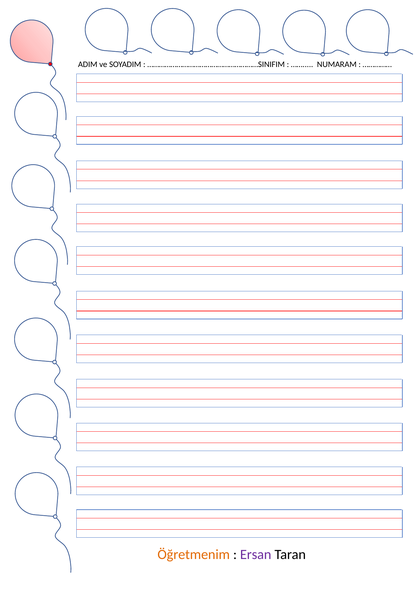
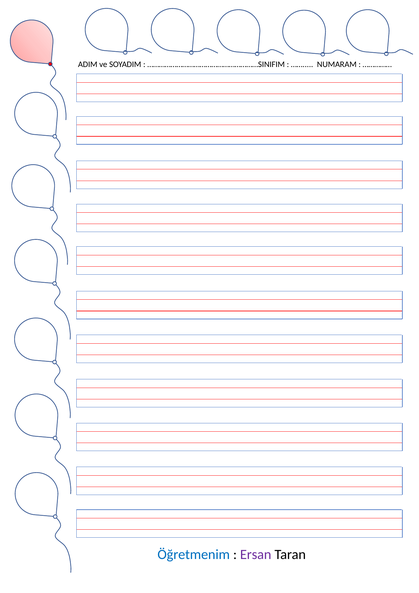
Öğretmenim colour: orange -> blue
